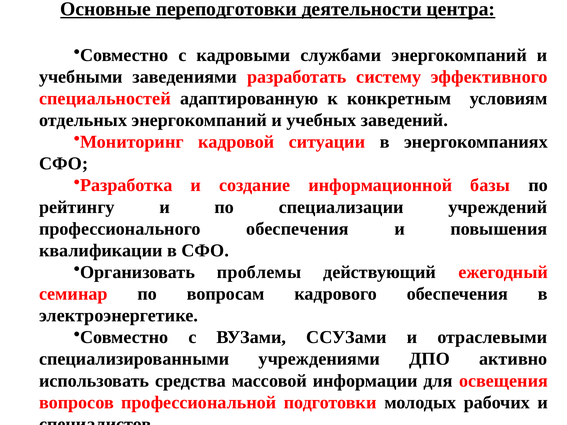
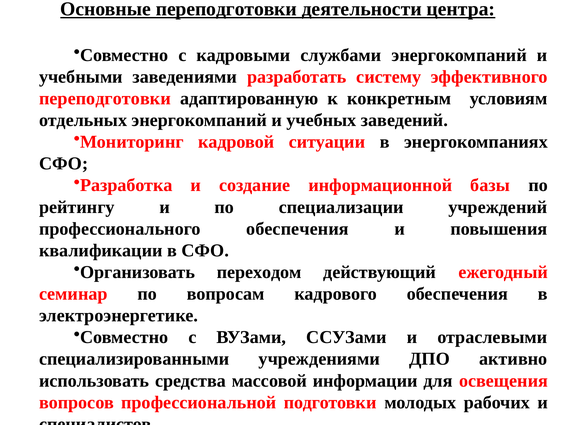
специальностей at (105, 99): специальностей -> переподготовки
проблемы: проблемы -> переходом
